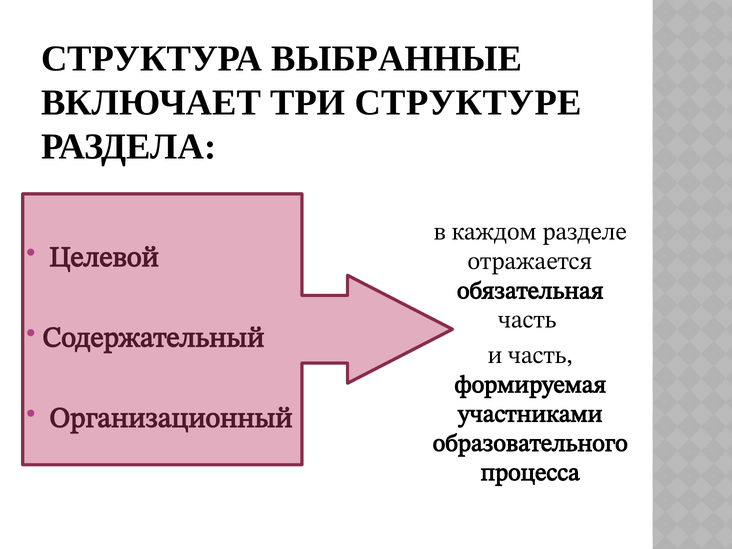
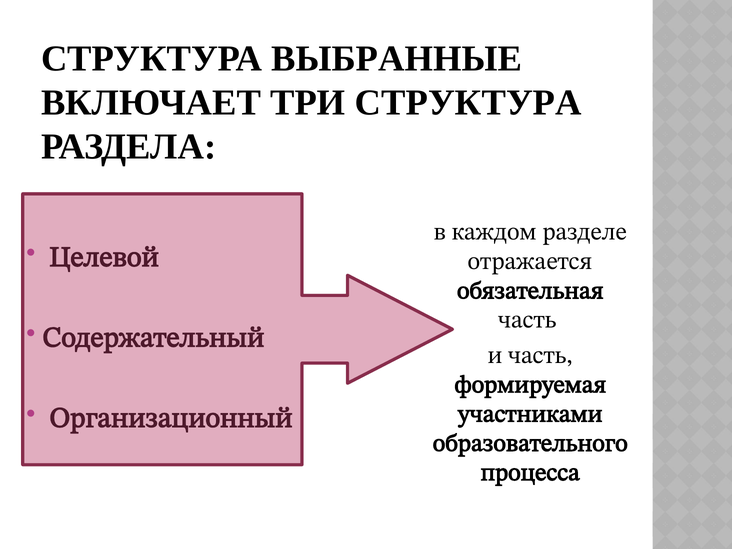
ТРИ СТРУКТУРЕ: СТРУКТУРЕ -> СТРУКТУРА
